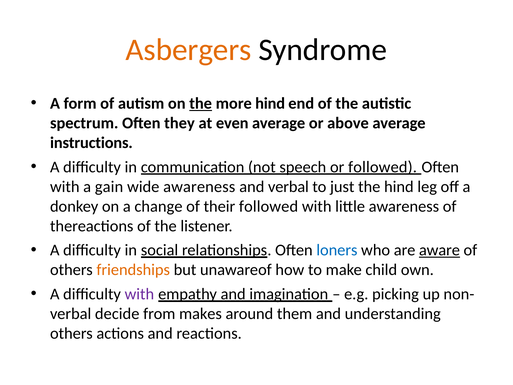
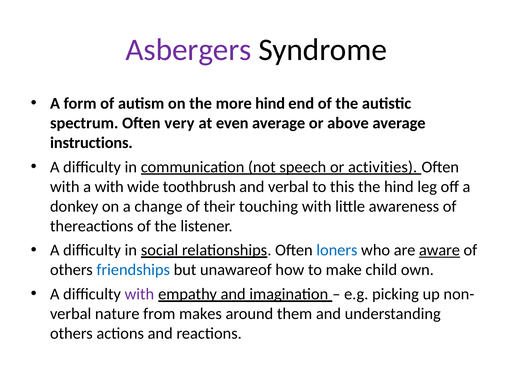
Asbergers colour: orange -> purple
the at (201, 103) underline: present -> none
they: they -> very
or followed: followed -> activities
a gain: gain -> with
wide awareness: awareness -> toothbrush
just: just -> this
their followed: followed -> touching
friendships colour: orange -> blue
decide: decide -> nature
